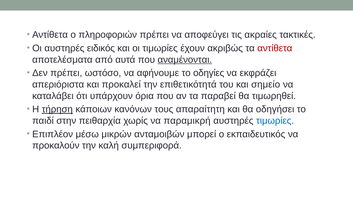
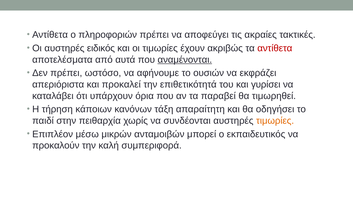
οδηγίες: οδηγίες -> ουσιών
σημείο: σημείο -> γυρίσει
τήρηση underline: present -> none
τους: τους -> τάξη
παραμικρή: παραμικρή -> συνδέονται
τιμωρίες at (275, 121) colour: blue -> orange
